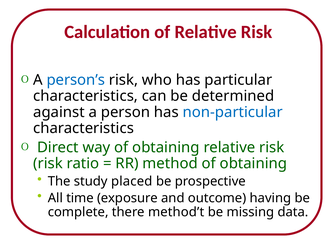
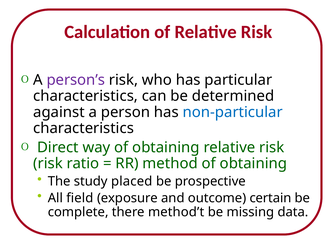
person’s colour: blue -> purple
time: time -> field
having: having -> certain
